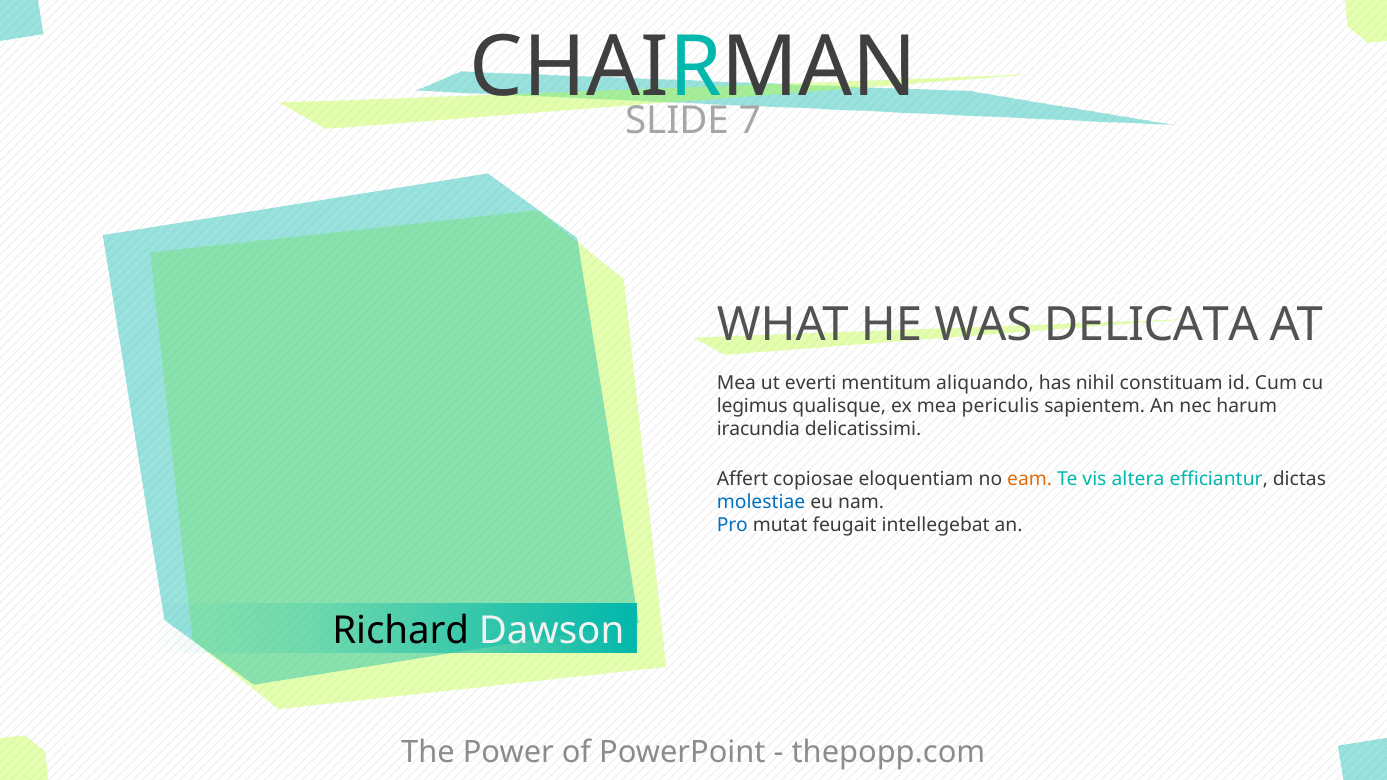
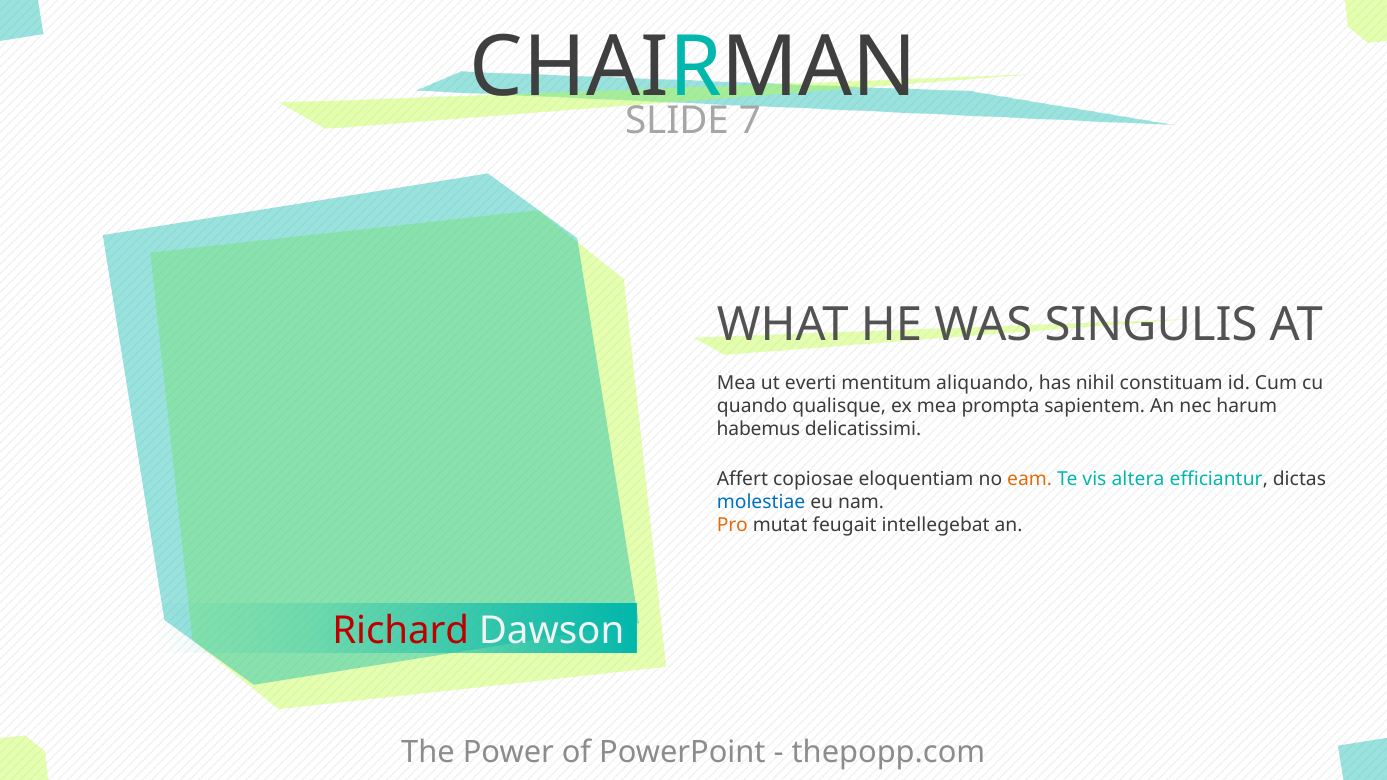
DELICATA: DELICATA -> SINGULIS
legimus: legimus -> quando
periculis: periculis -> prompta
iracundia: iracundia -> habemus
Pro colour: blue -> orange
Richard colour: black -> red
